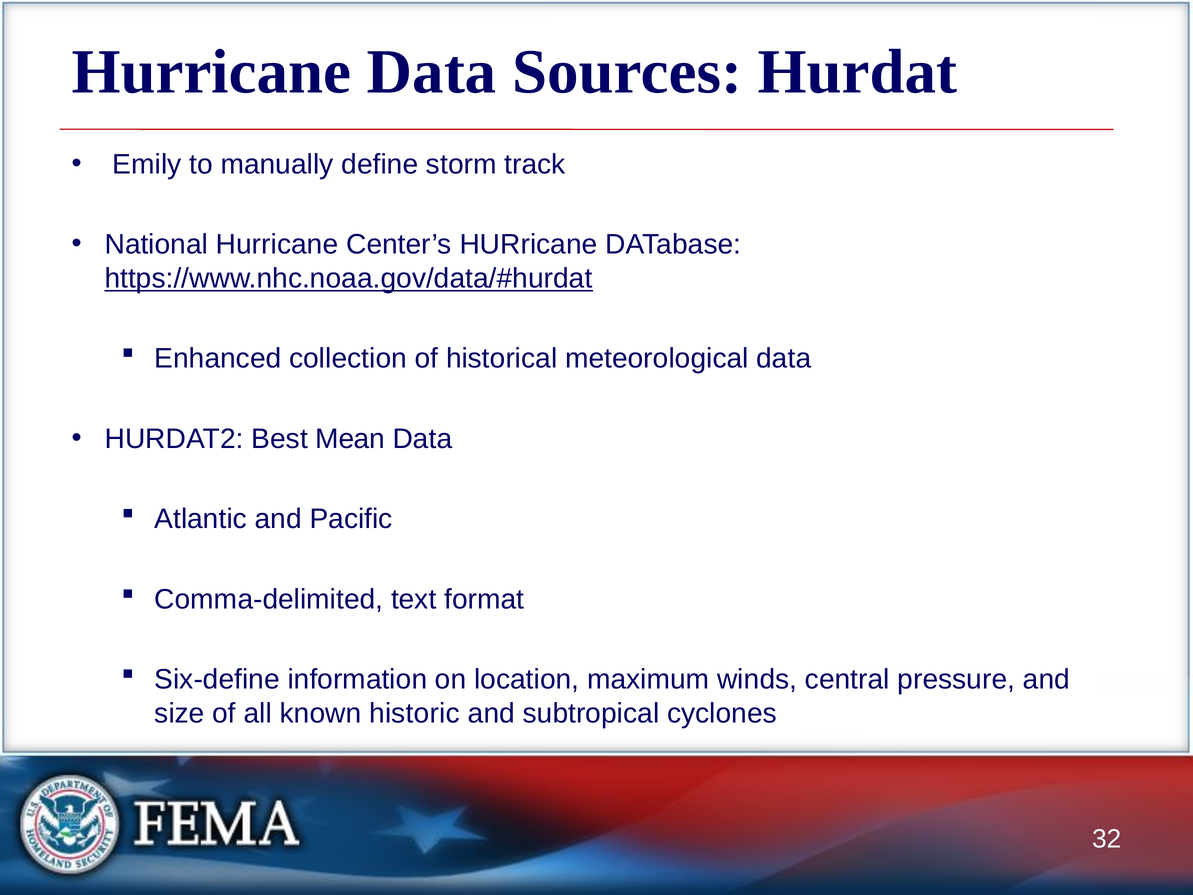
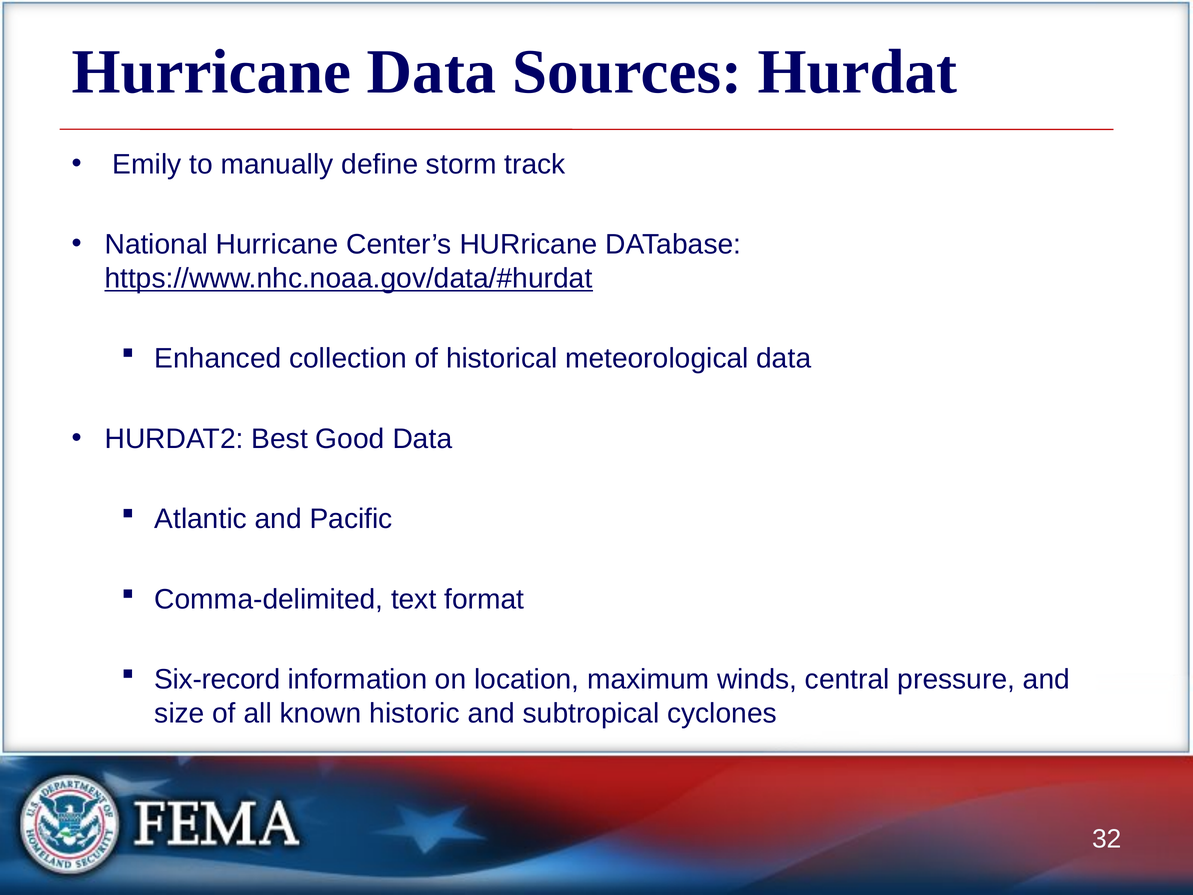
Mean: Mean -> Good
Six-define: Six-define -> Six-record
